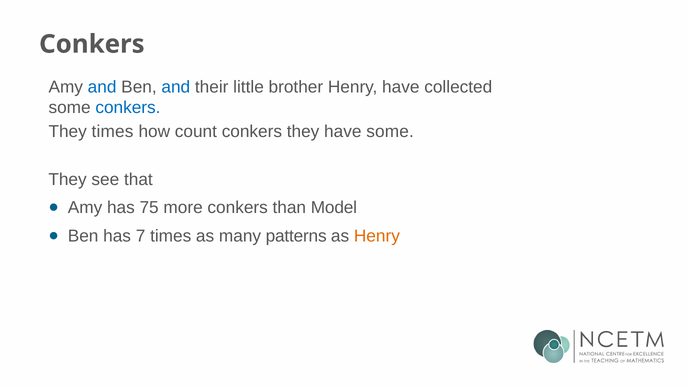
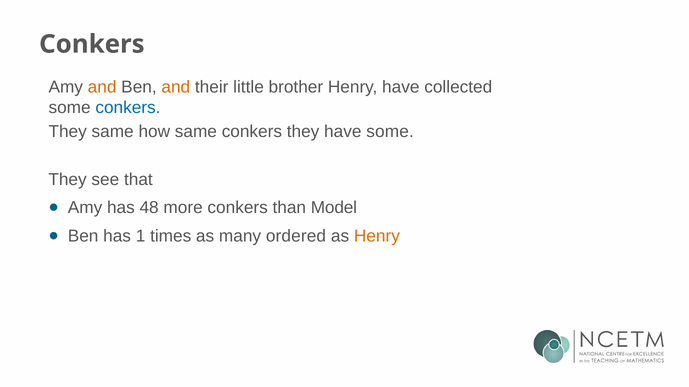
and at (102, 87) colour: blue -> orange
and at (176, 87) colour: blue -> orange
They times: times -> same
how count: count -> same
75: 75 -> 48
7: 7 -> 1
patterns: patterns -> ordered
